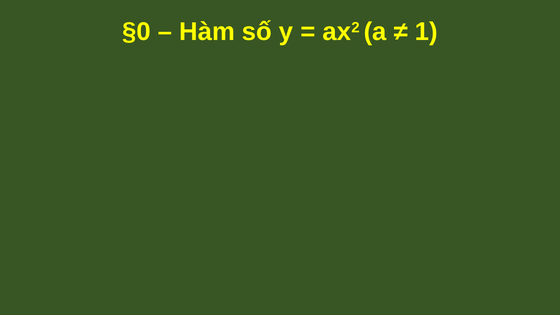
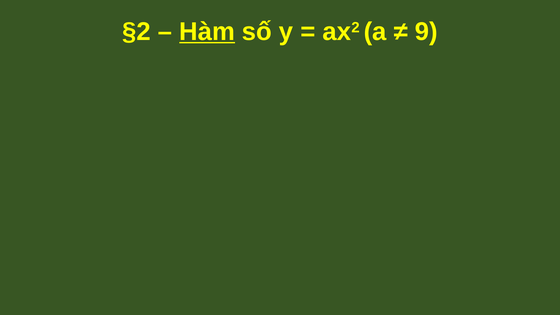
§0: §0 -> §2
Hàm underline: none -> present
1: 1 -> 9
